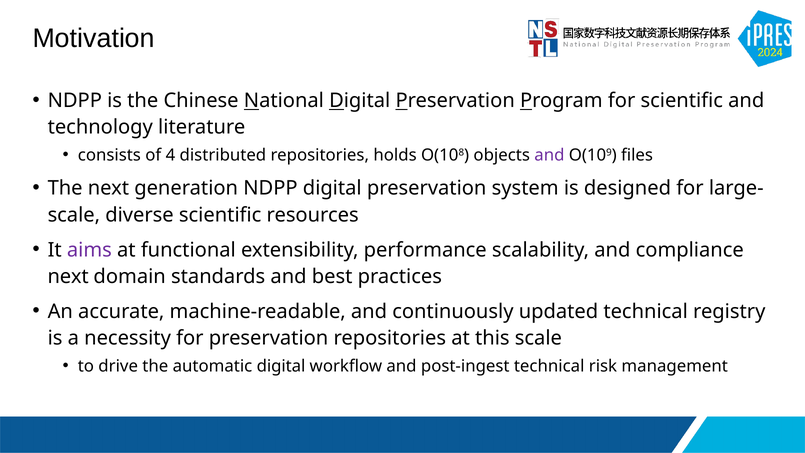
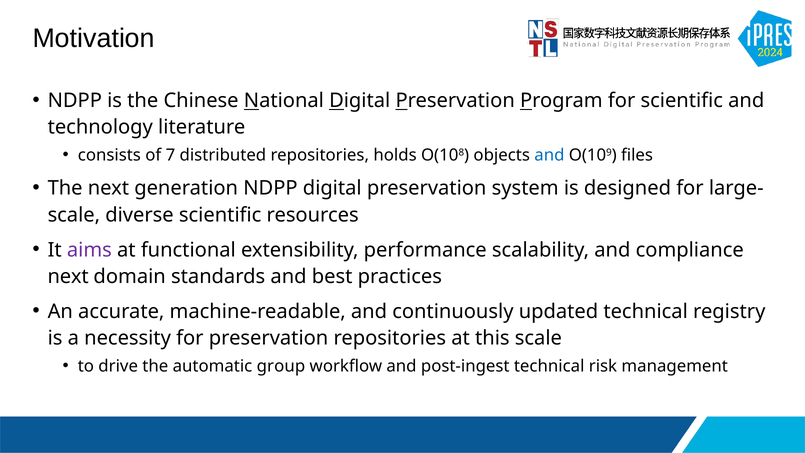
4: 4 -> 7
and at (549, 155) colour: purple -> blue
automatic digital: digital -> group
